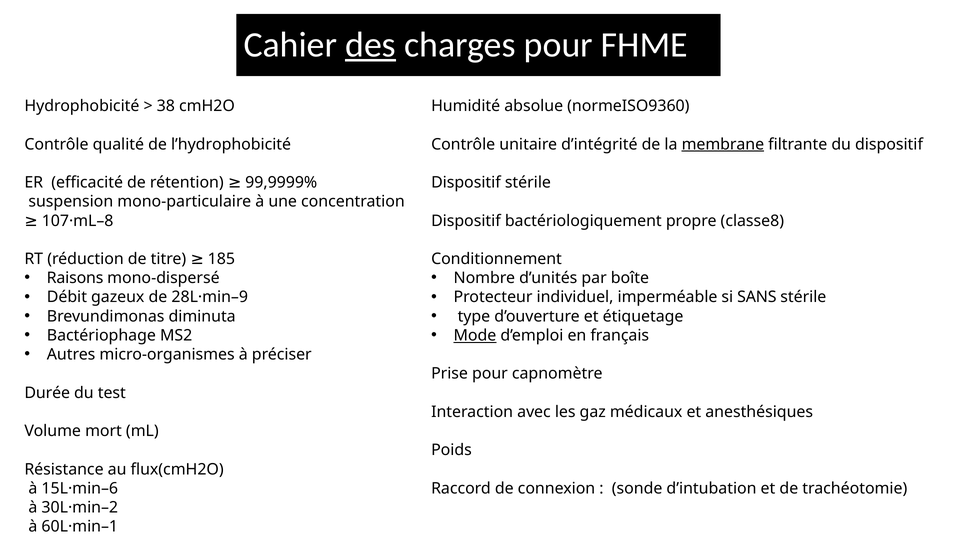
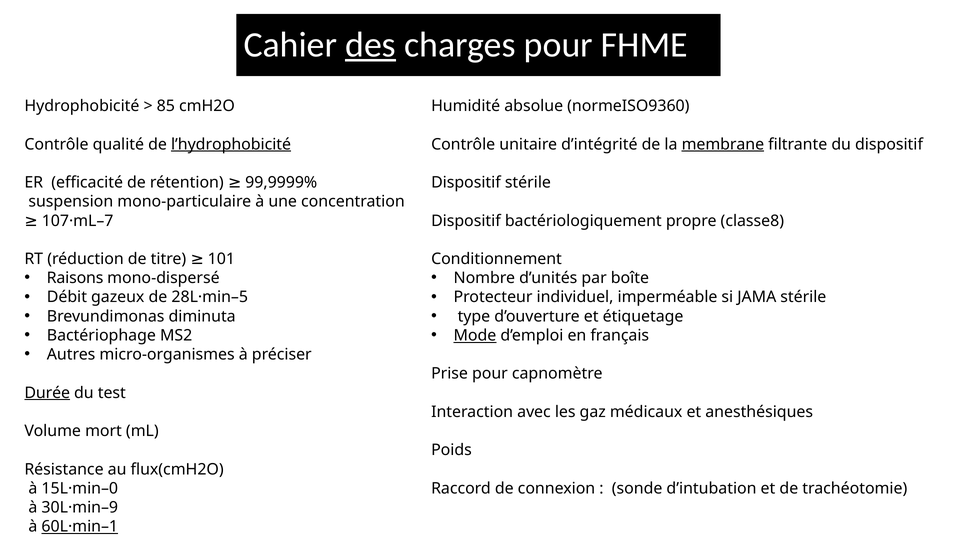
38: 38 -> 85
l’hydrophobicité underline: none -> present
107·mL–8: 107·mL–8 -> 107·mL–7
185: 185 -> 101
28L·min–9: 28L·min–9 -> 28L·min–5
SANS: SANS -> JAMA
Durée underline: none -> present
15L·min–6: 15L·min–6 -> 15L·min–0
30L·min–2: 30L·min–2 -> 30L·min–9
60L·min–1 underline: none -> present
